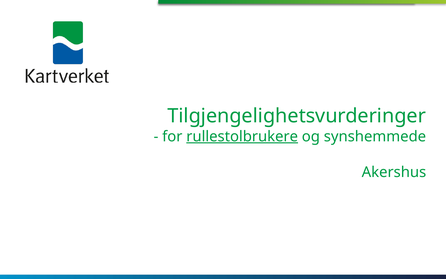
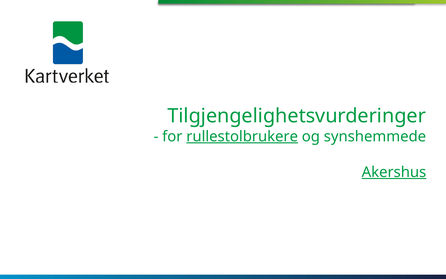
Akershus underline: none -> present
